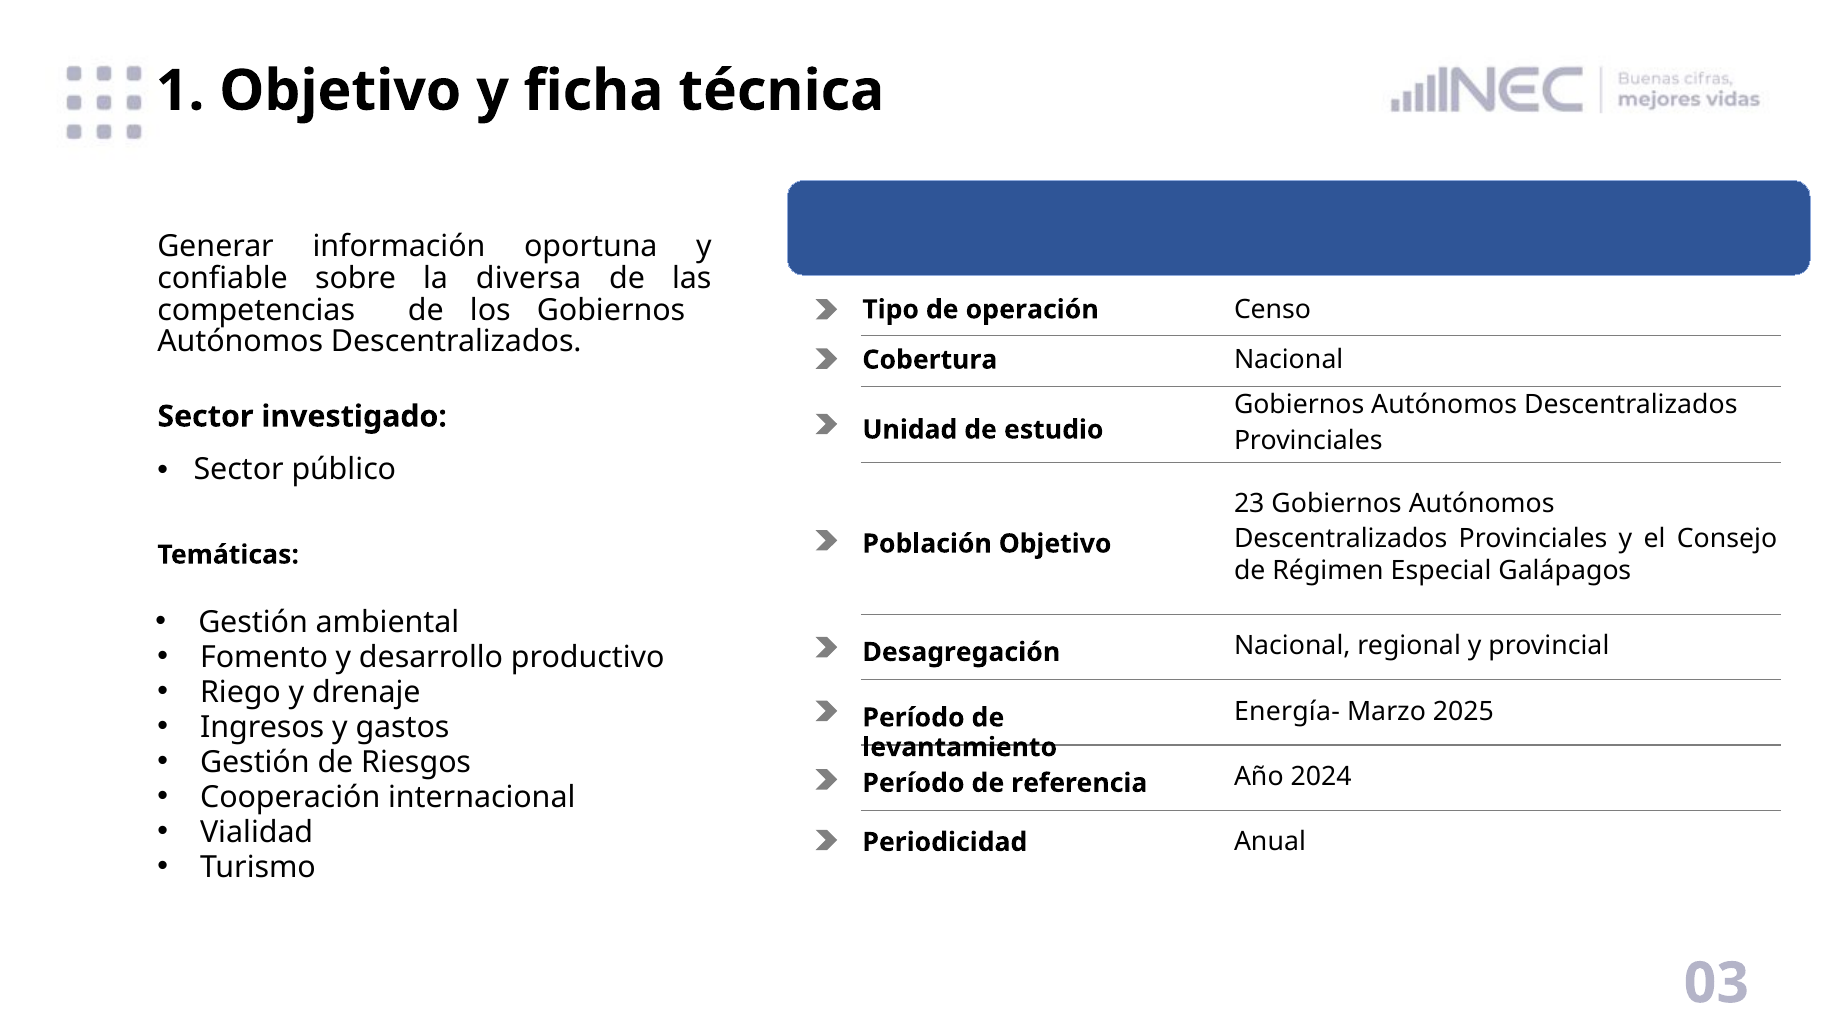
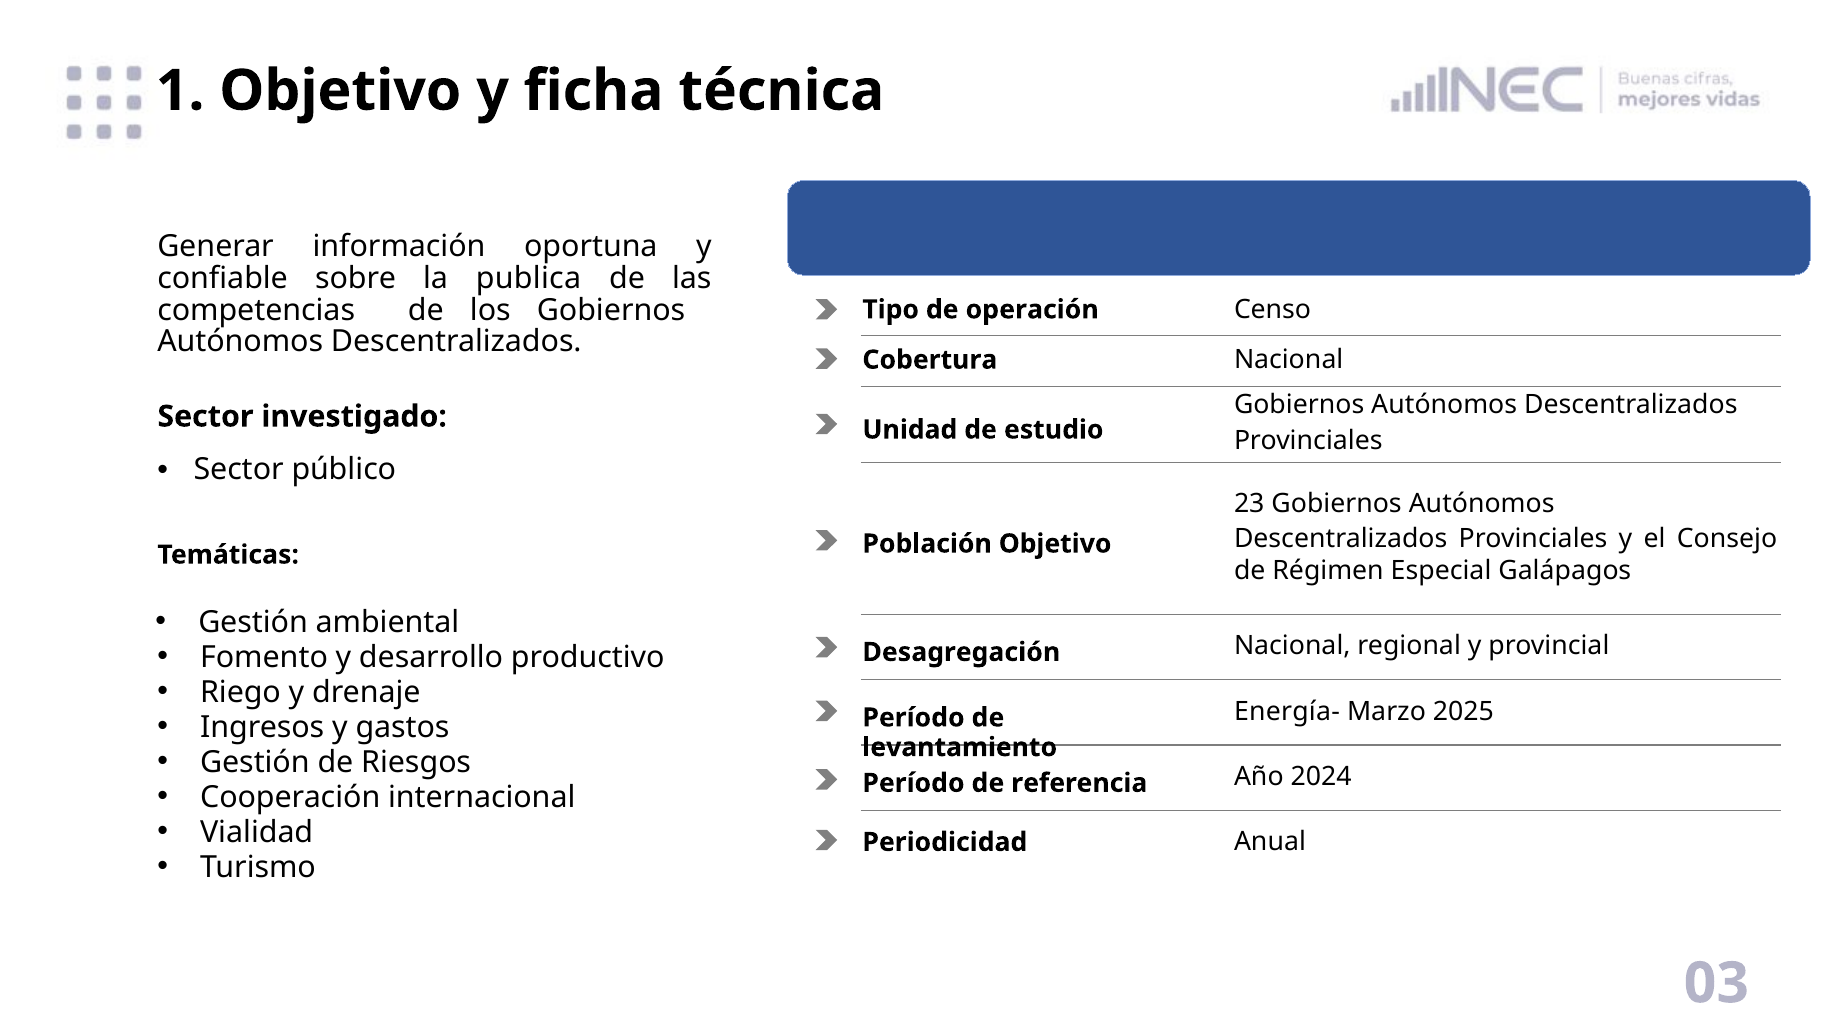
diversa: diversa -> publica
